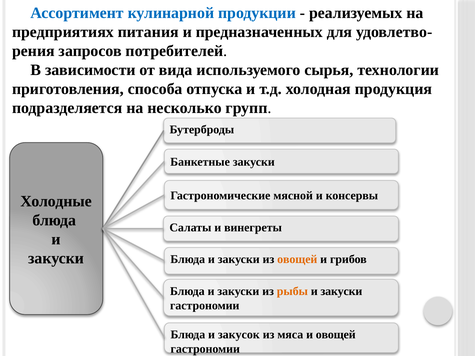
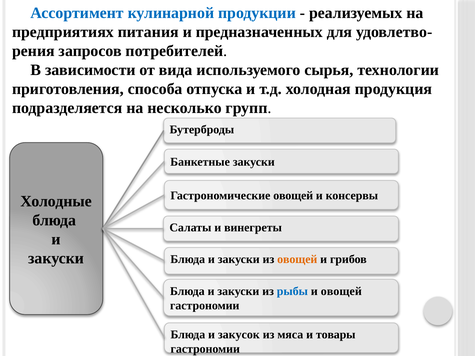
мясной at (293, 196): мясной -> овощей
рыбы colour: orange -> blue
закуски at (341, 291): закуски -> овощей
и овощей: овощей -> товары
